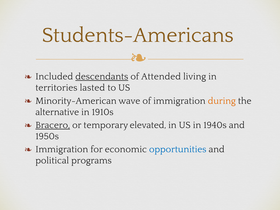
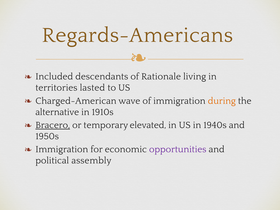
Students-Americans: Students-Americans -> Regards-Americans
descendants underline: present -> none
Attended: Attended -> Rationale
Minority-American: Minority-American -> Charged-American
opportunities colour: blue -> purple
programs: programs -> assembly
